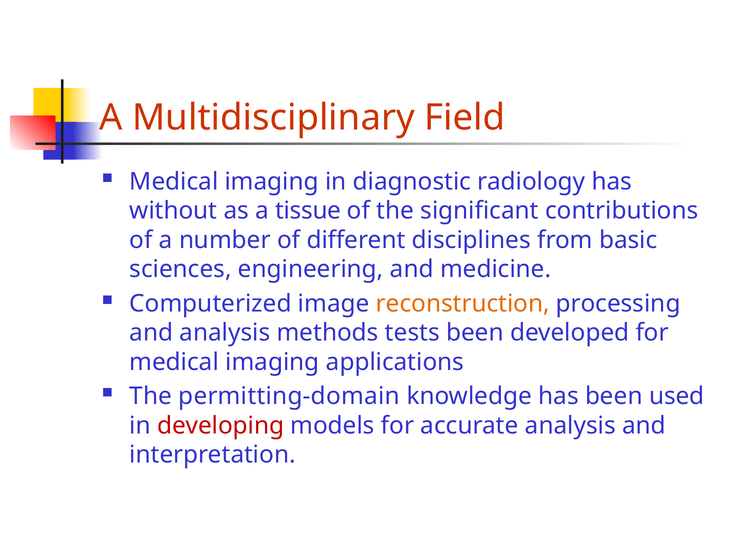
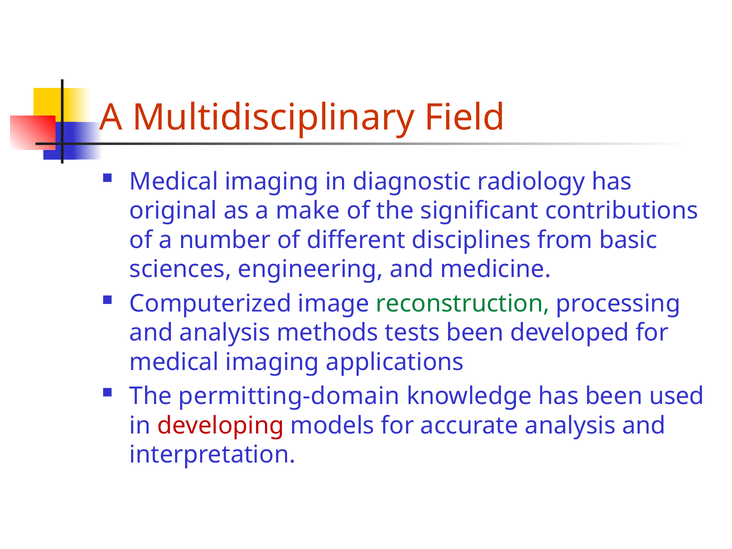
without: without -> original
tissue: tissue -> make
reconstruction colour: orange -> green
